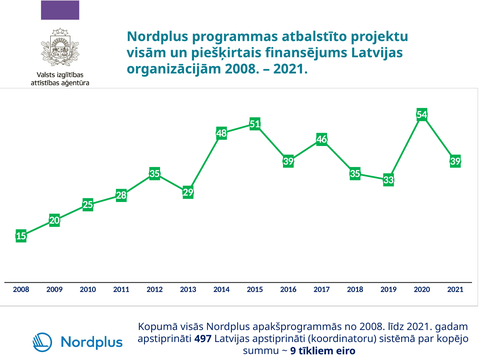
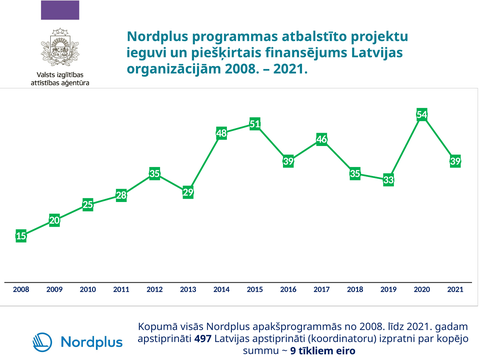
visām: visām -> ieguvi
sistēmā: sistēmā -> izpratni
